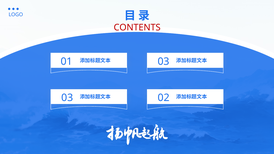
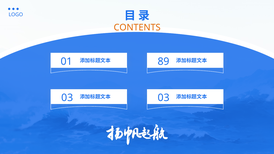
CONTENTS colour: red -> orange
03 at (164, 62): 03 -> 89
02 at (164, 98): 02 -> 03
